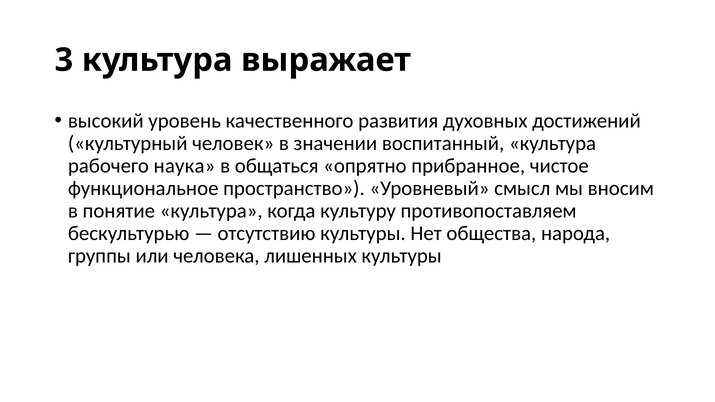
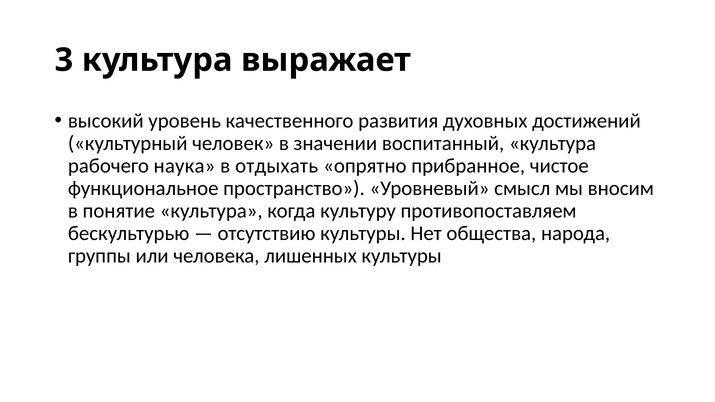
общаться: общаться -> отдыхать
